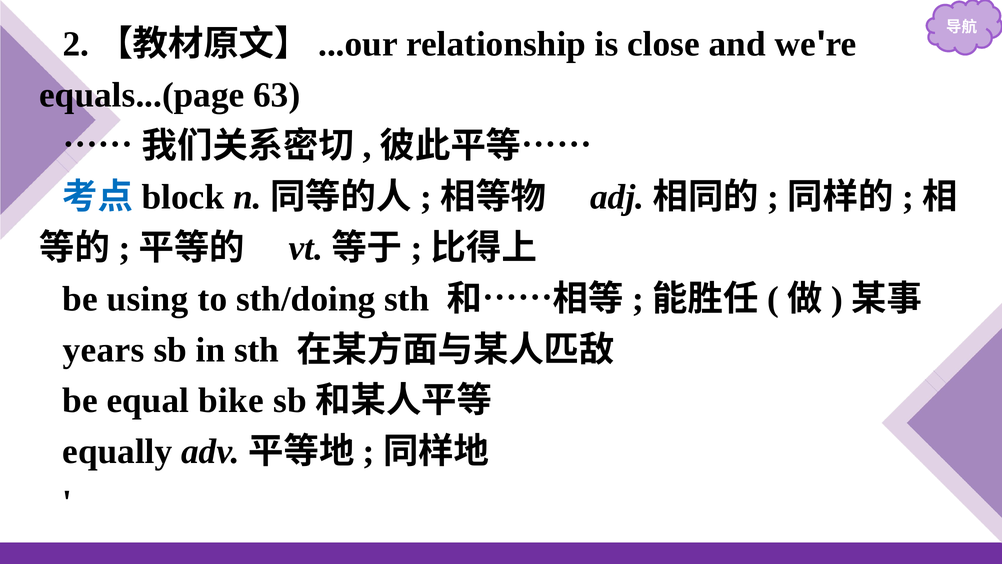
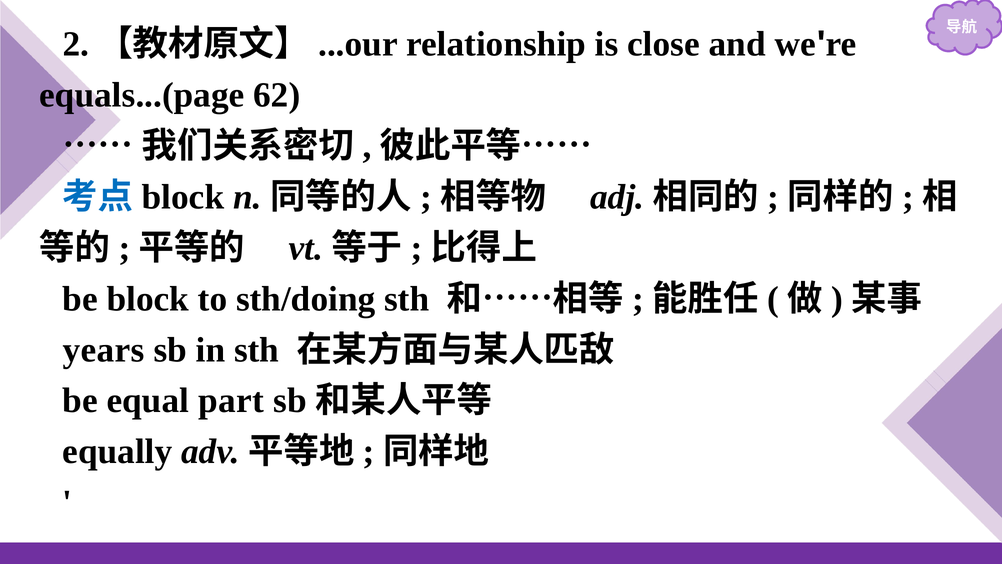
63: 63 -> 62
be using: using -> block
bike: bike -> part
